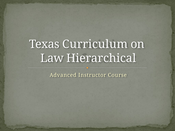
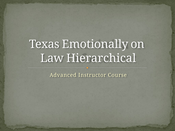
Curriculum: Curriculum -> Emotionally
